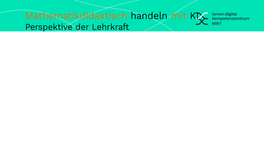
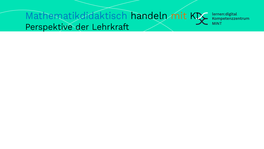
Mathematikdidaktisch colour: orange -> blue
